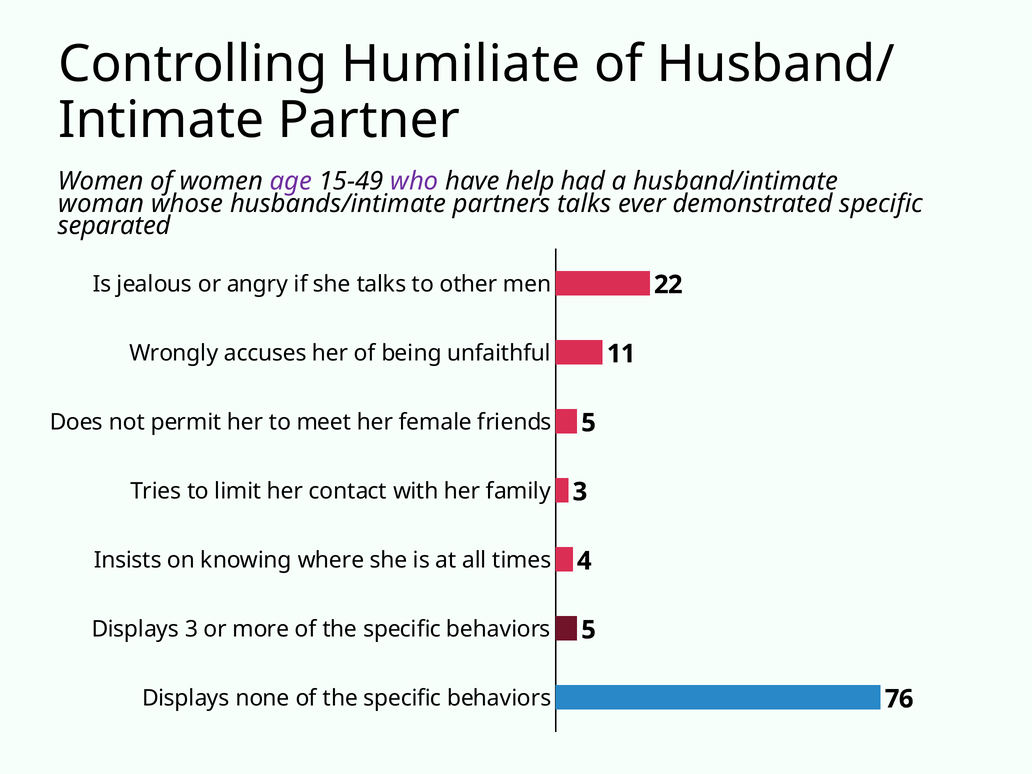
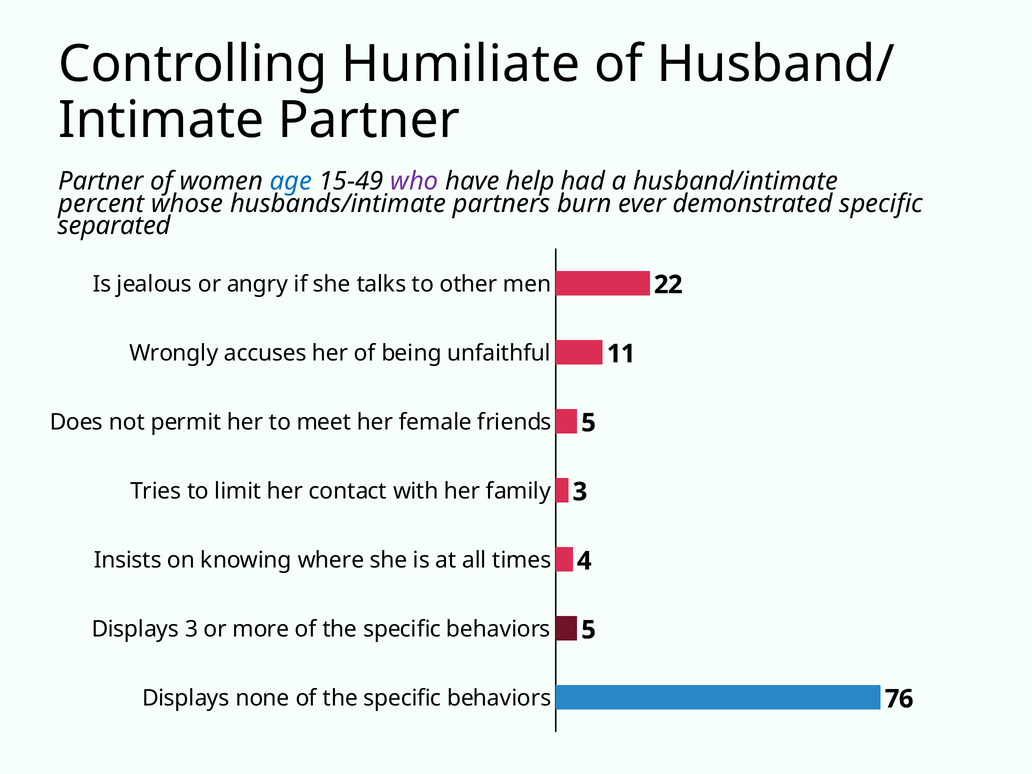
Women at (101, 181): Women -> Partner
age colour: purple -> blue
woman: woman -> percent
partners talks: talks -> burn
